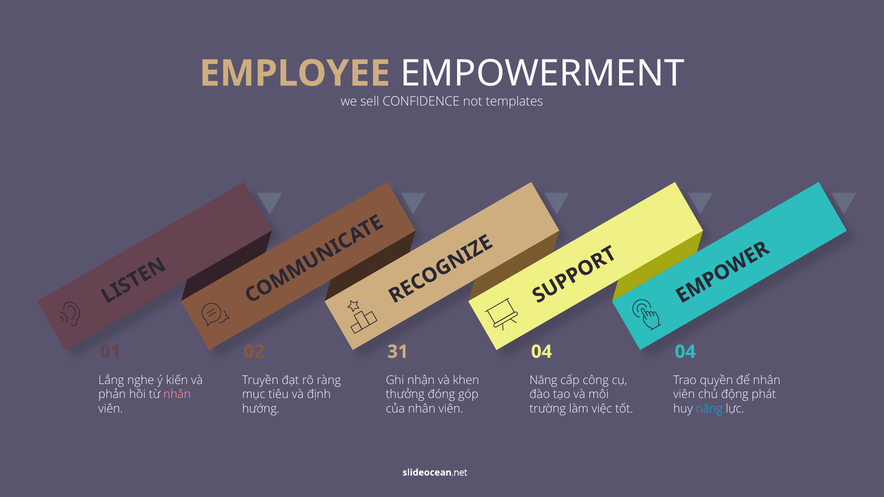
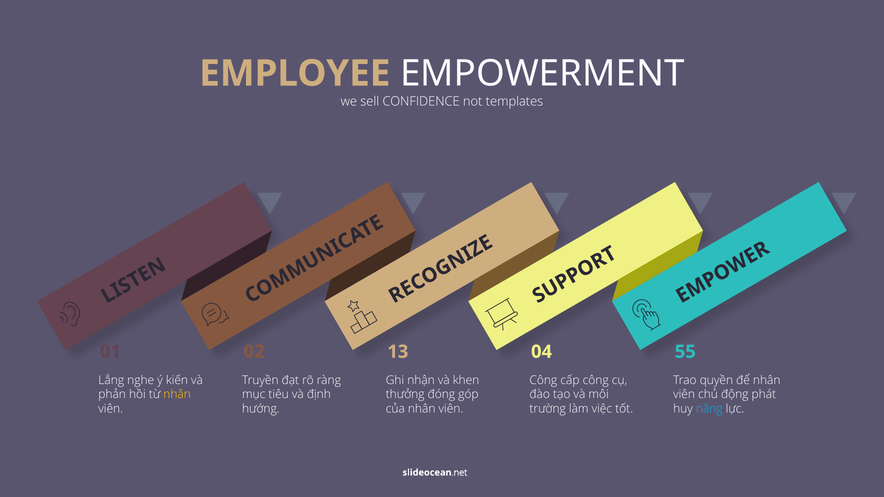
31: 31 -> 13
04 04: 04 -> 55
Năng at (543, 380): Năng -> Công
nhân at (177, 395) colour: pink -> yellow
